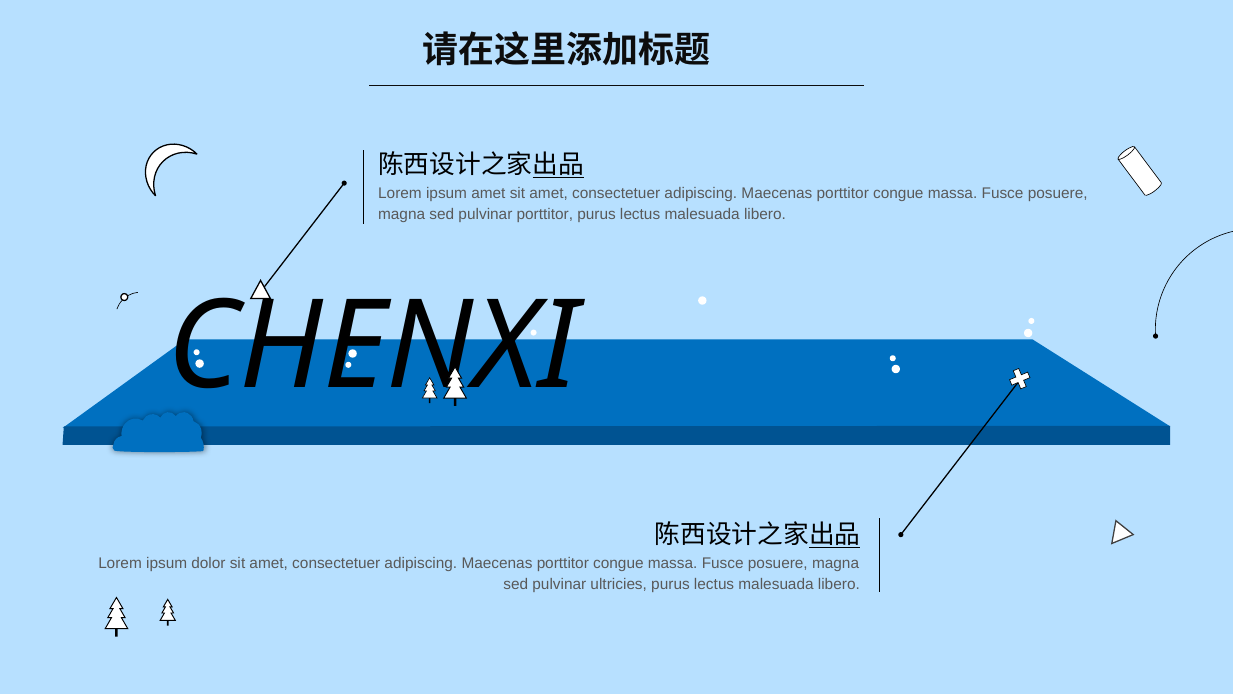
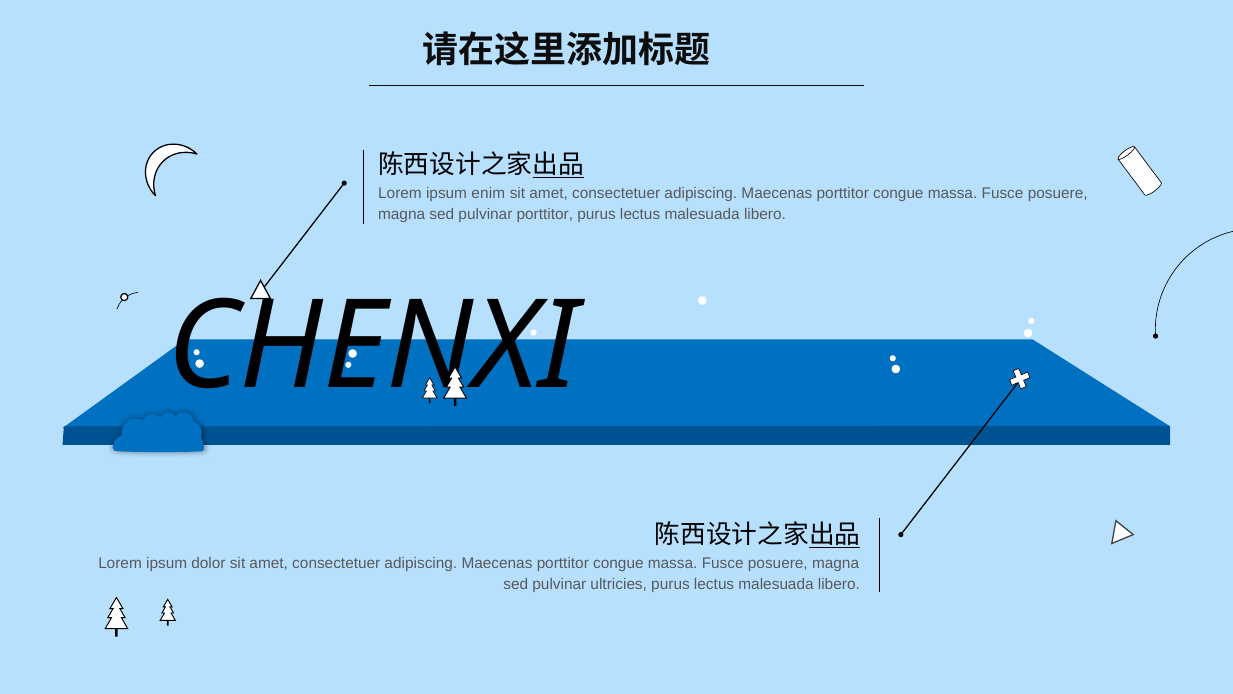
ipsum amet: amet -> enim
